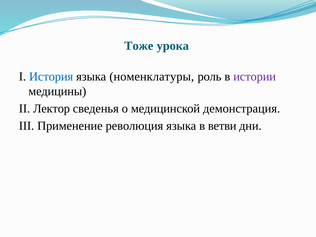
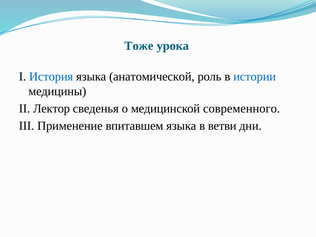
номенклатуры: номенклатуры -> анатомической
истории colour: purple -> blue
демонстрация: демонстрация -> современного
революция: революция -> впитавшем
